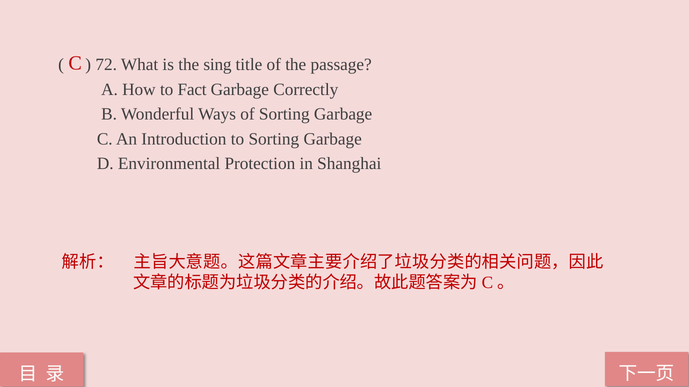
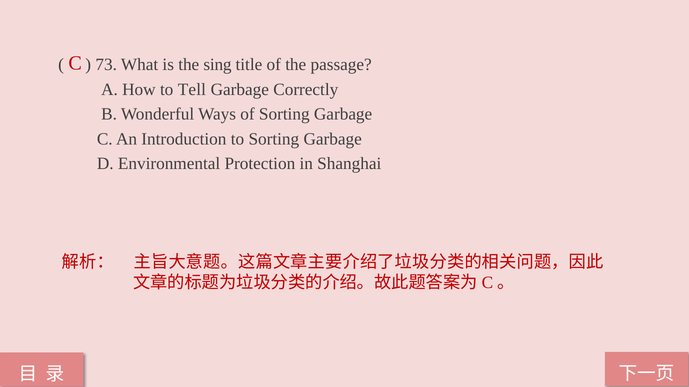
72: 72 -> 73
Fact: Fact -> Tell
